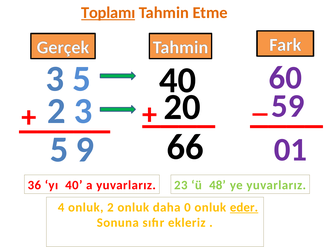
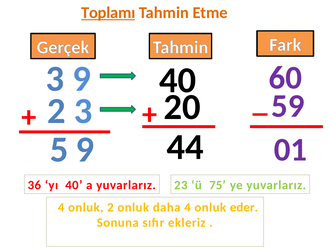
3 5: 5 -> 9
66: 66 -> 44
48: 48 -> 75
daha 0: 0 -> 4
eder underline: present -> none
